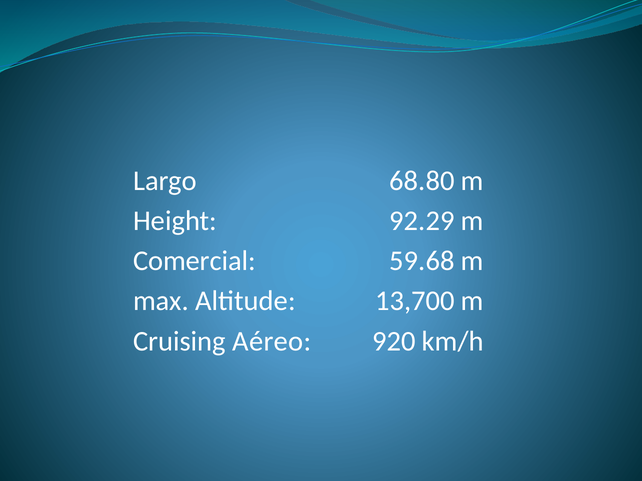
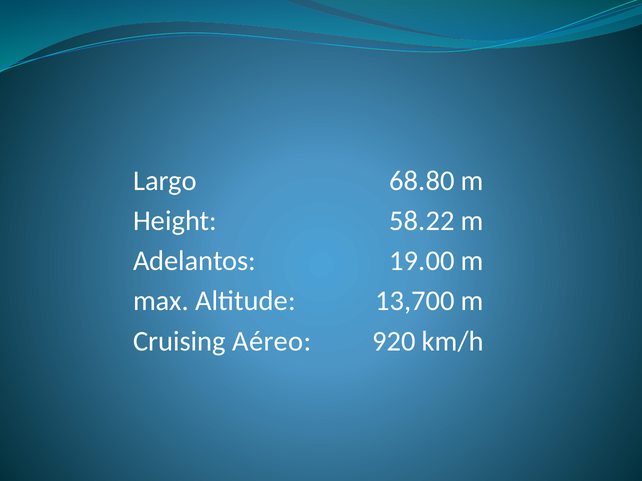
92.29: 92.29 -> 58.22
Comercial: Comercial -> Adelantos
59.68: 59.68 -> 19.00
